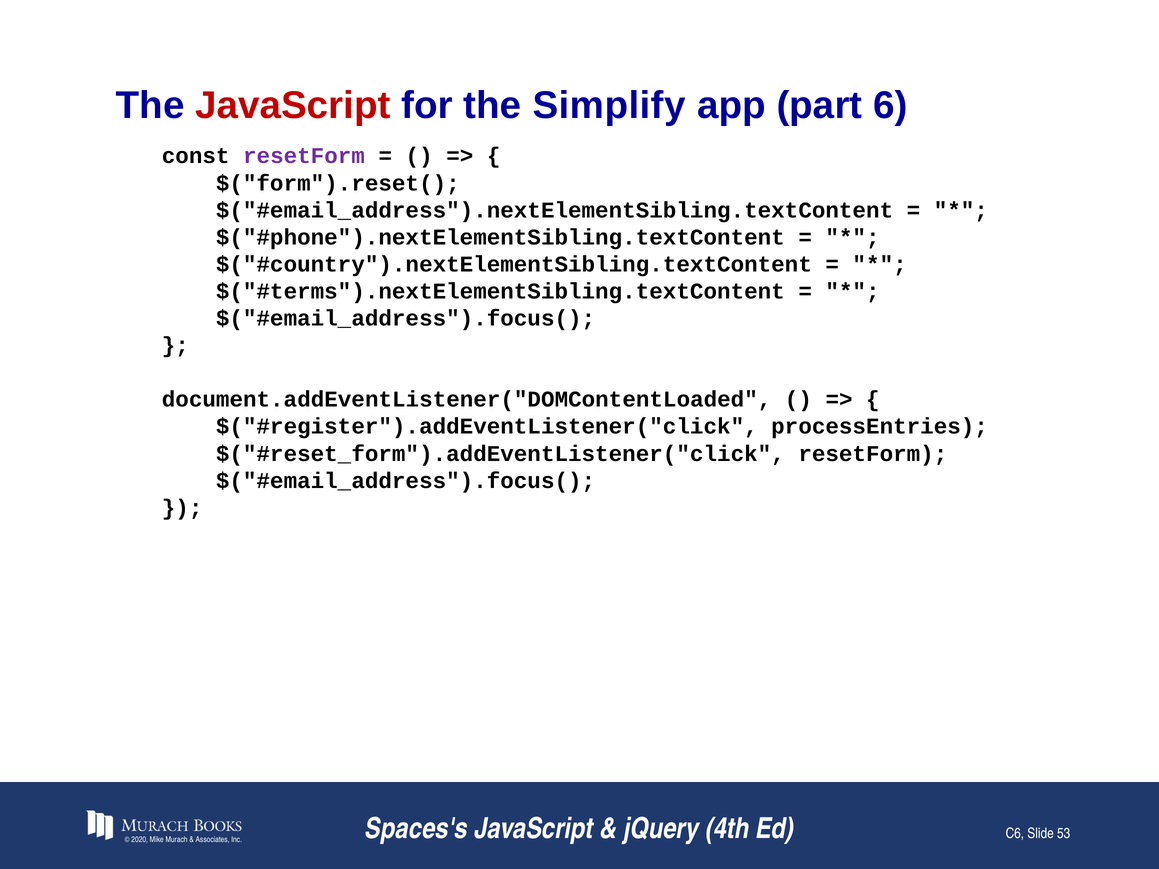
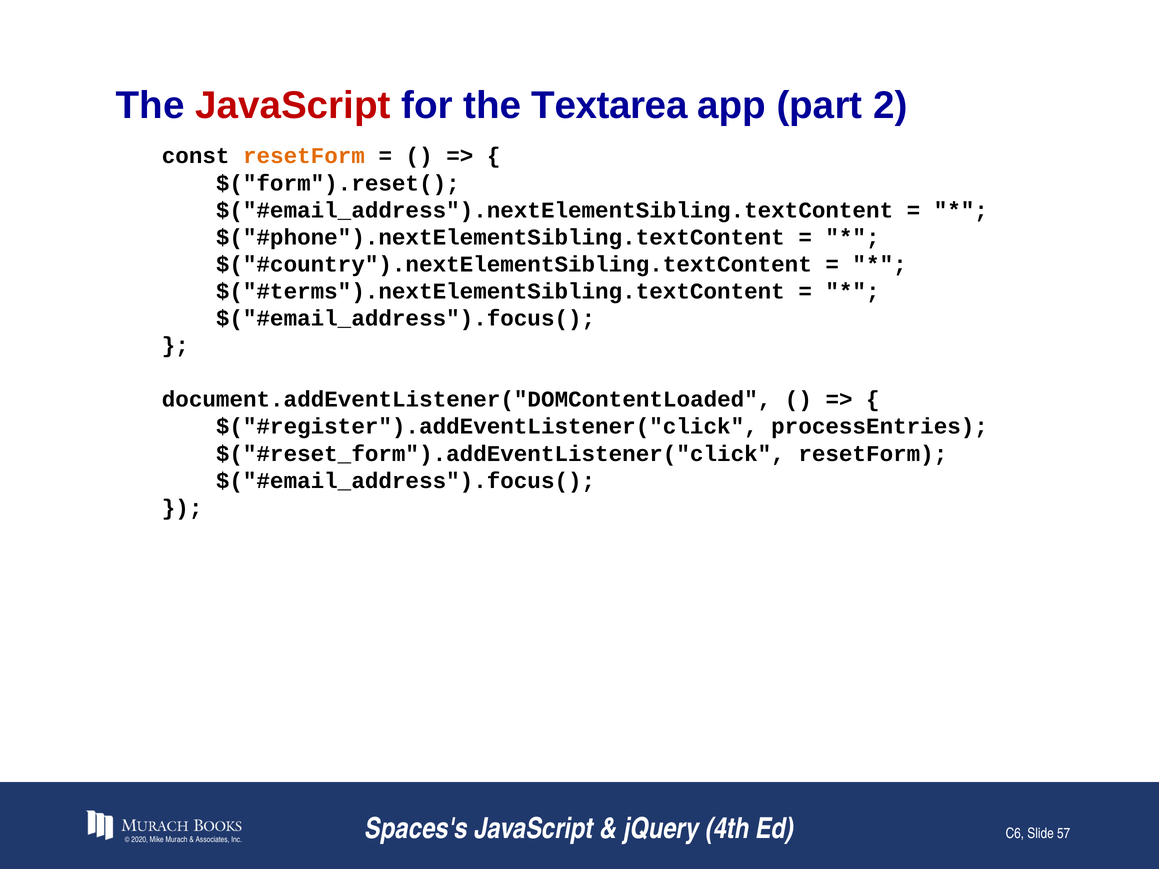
Simplify: Simplify -> Textarea
6: 6 -> 2
resetForm at (304, 156) colour: purple -> orange
53: 53 -> 57
